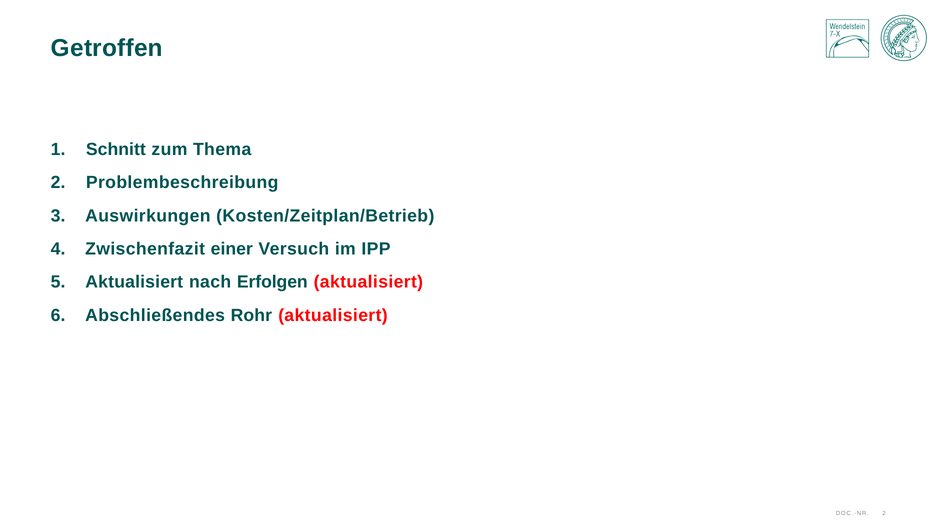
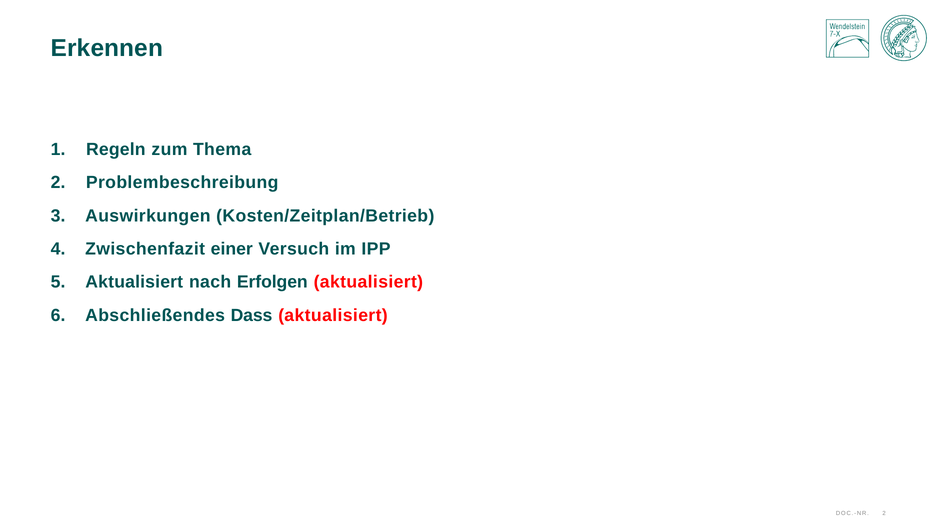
Getroffen: Getroffen -> Erkennen
Schnitt: Schnitt -> Regeln
Rohr: Rohr -> Dass
